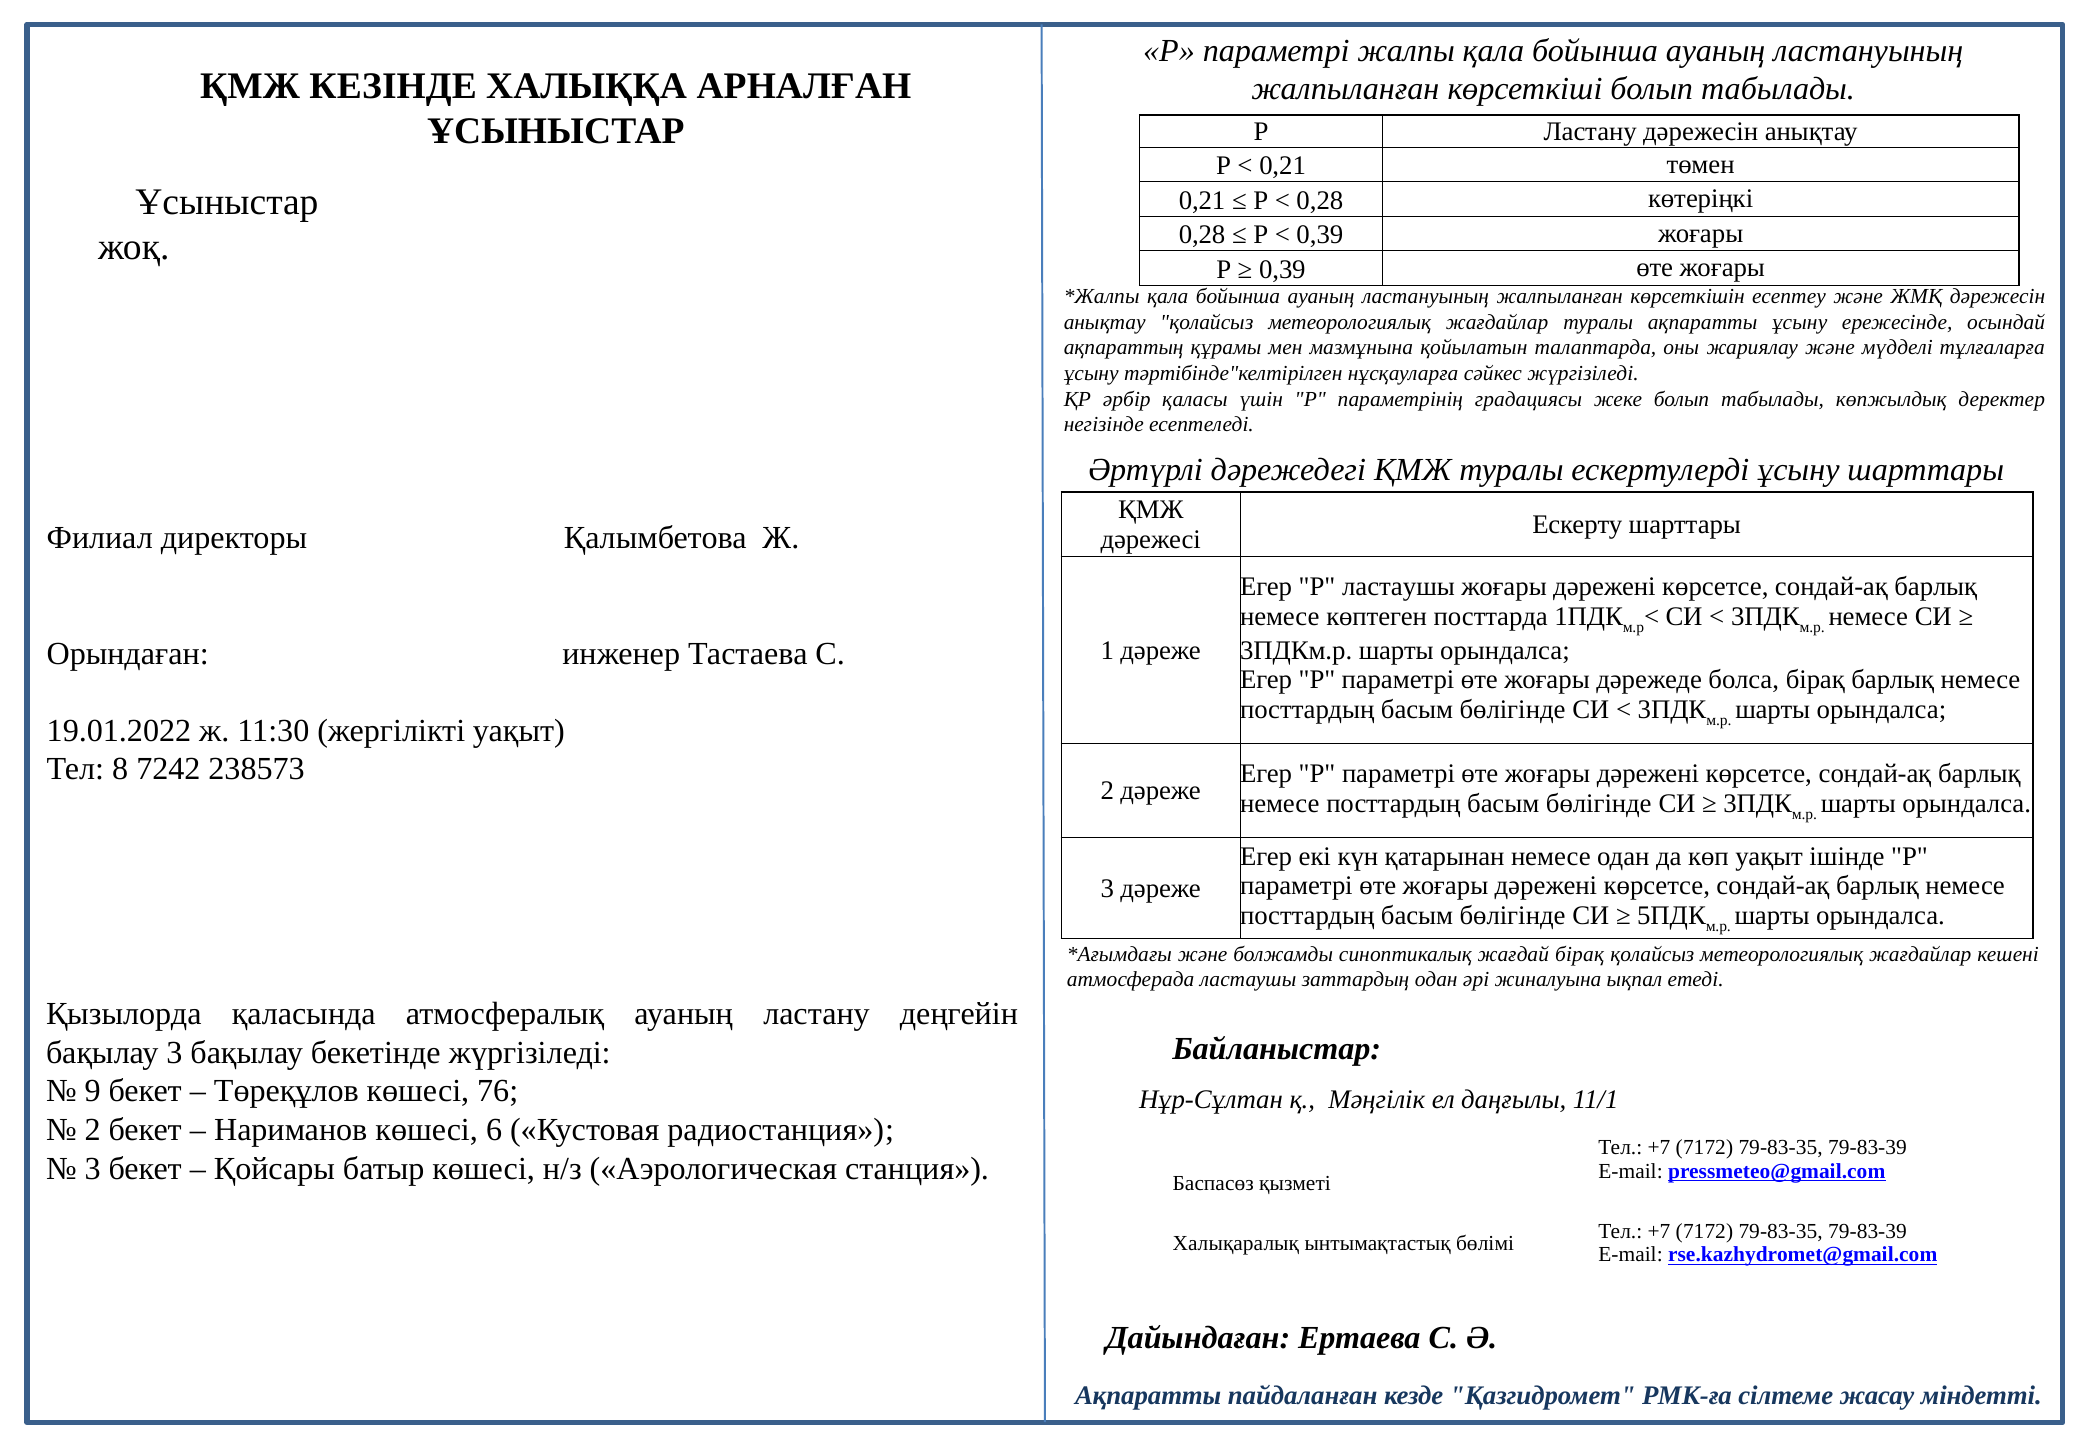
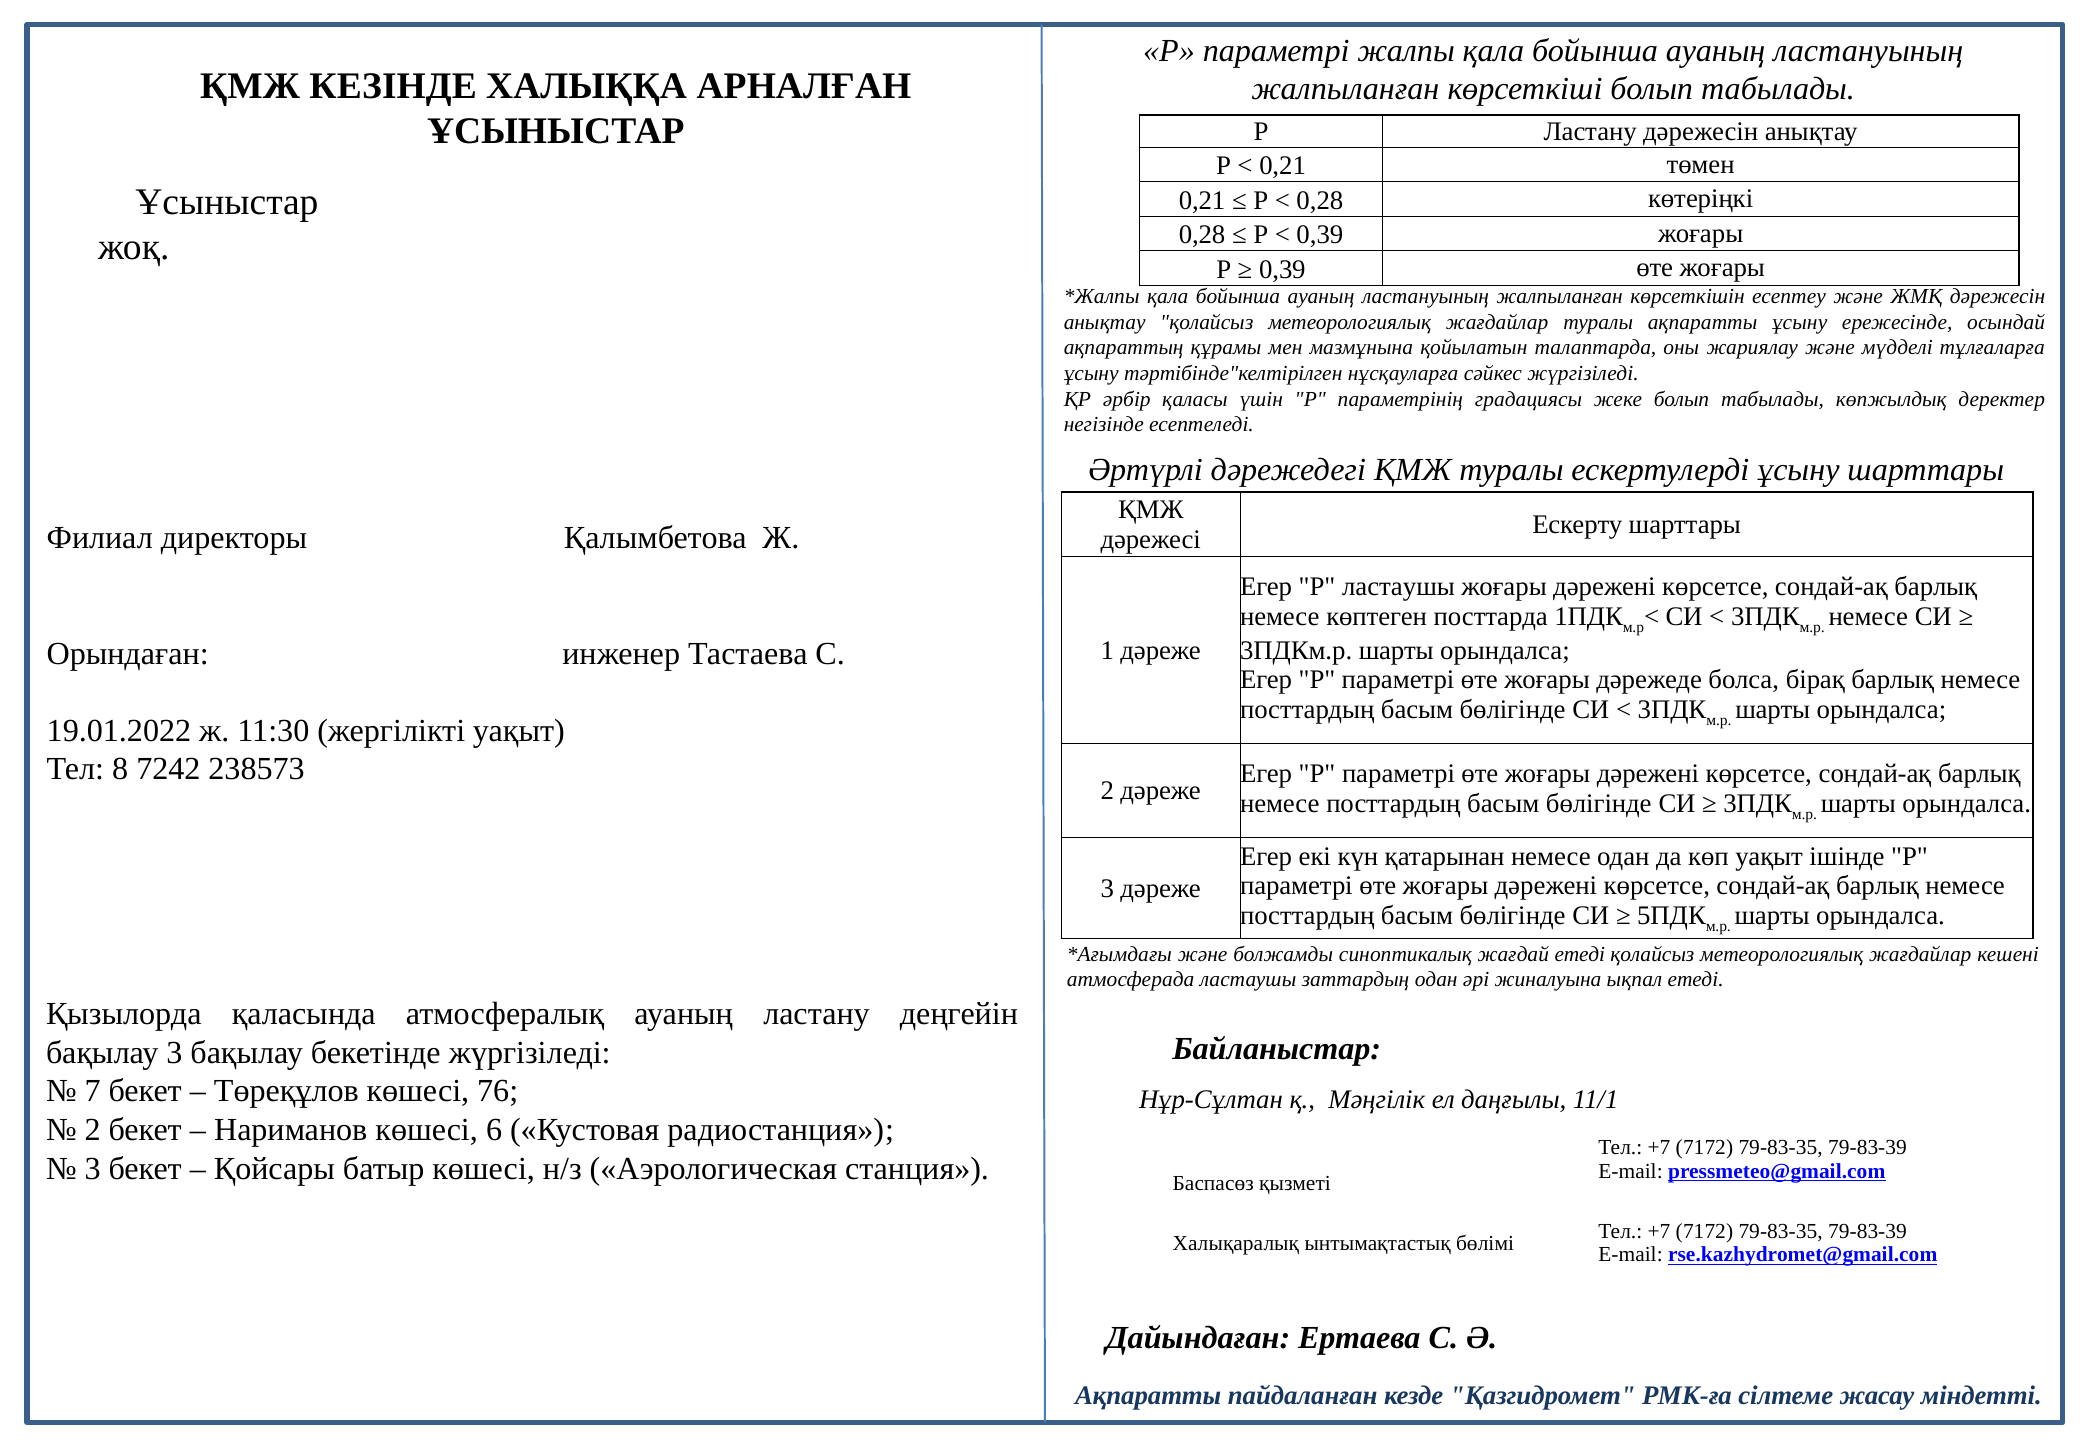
жағдай бірақ: бірақ -> етеді
9: 9 -> 7
